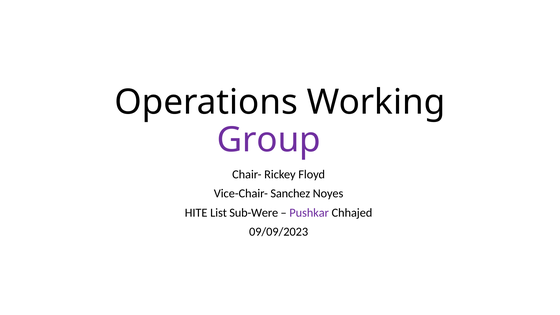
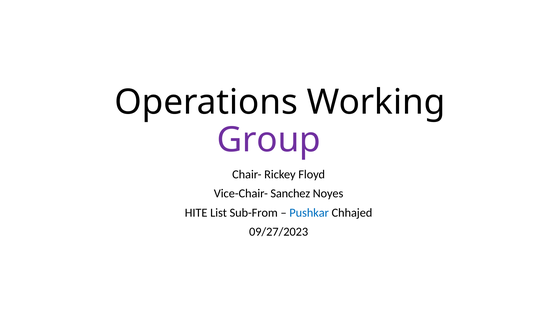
Sub-Were: Sub-Were -> Sub-From
Pushkar colour: purple -> blue
09/09/2023: 09/09/2023 -> 09/27/2023
